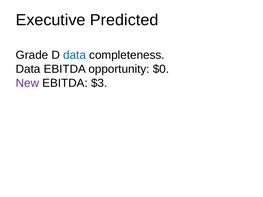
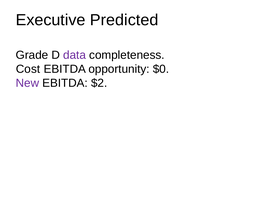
data at (75, 55) colour: blue -> purple
Data at (28, 69): Data -> Cost
$3: $3 -> $2
